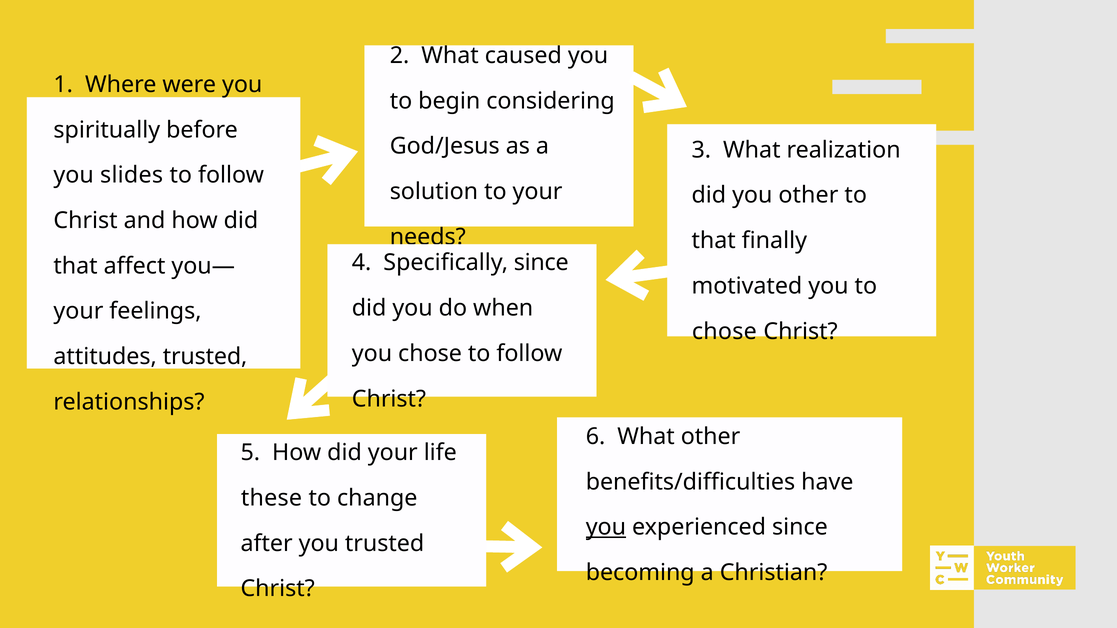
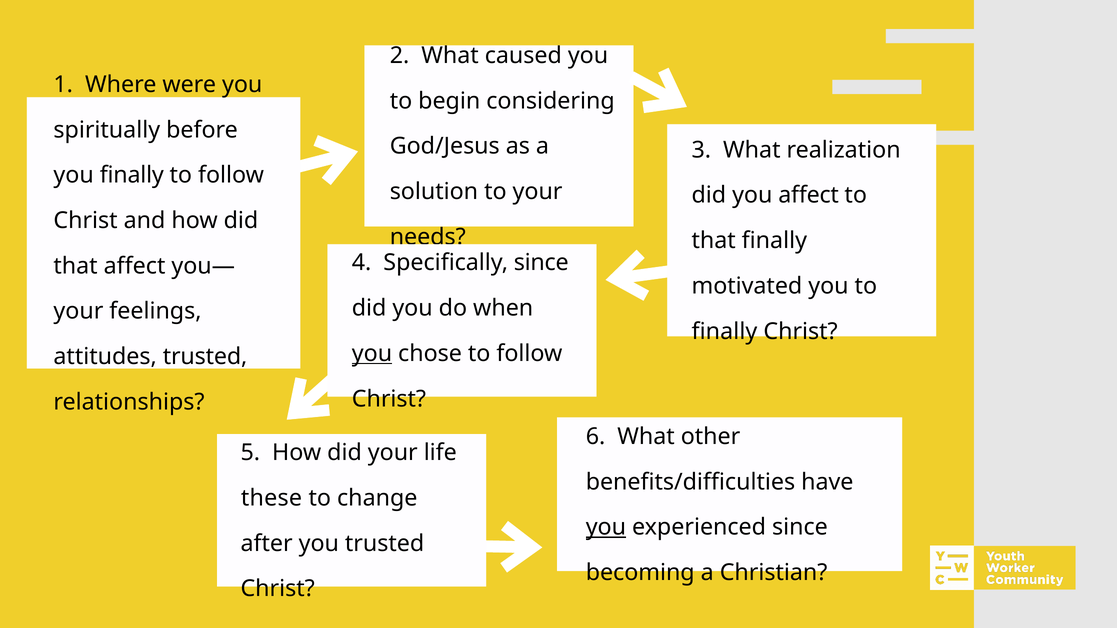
you slides: slides -> finally
you other: other -> affect
chose at (724, 332): chose -> finally
you at (372, 354) underline: none -> present
